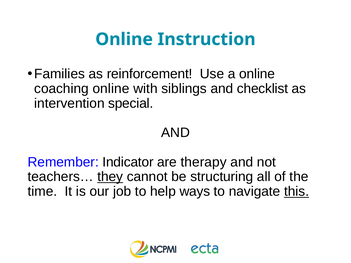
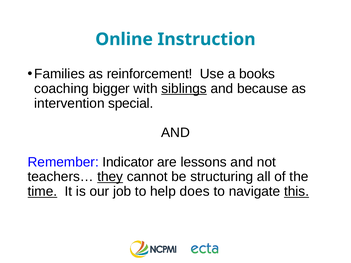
a online: online -> books
coaching online: online -> bigger
siblings underline: none -> present
checklist: checklist -> because
therapy: therapy -> lessons
time underline: none -> present
ways: ways -> does
